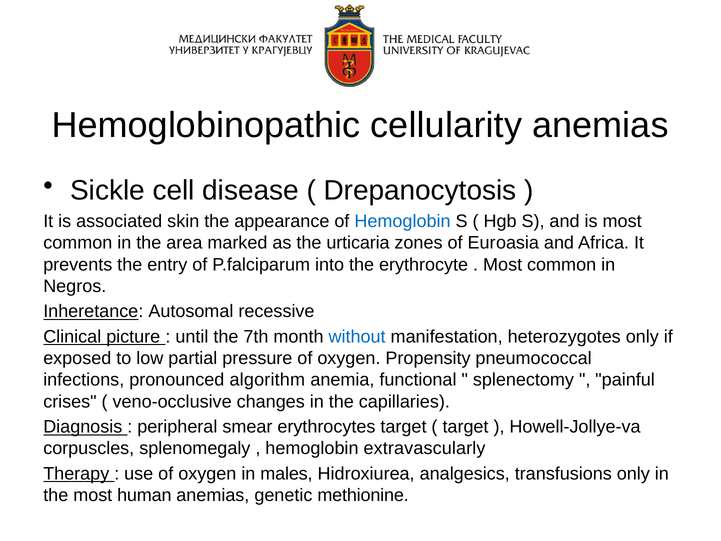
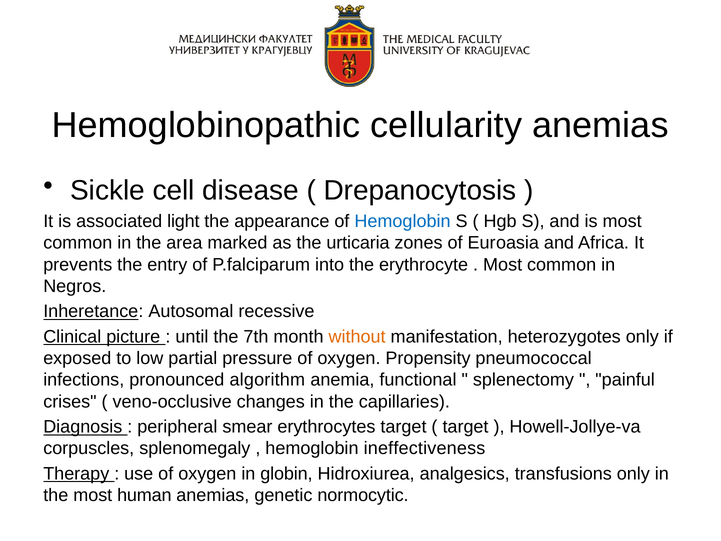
skin: skin -> light
without colour: blue -> orange
extravascularly: extravascularly -> ineffectiveness
males: males -> globin
methionine: methionine -> normocytic
